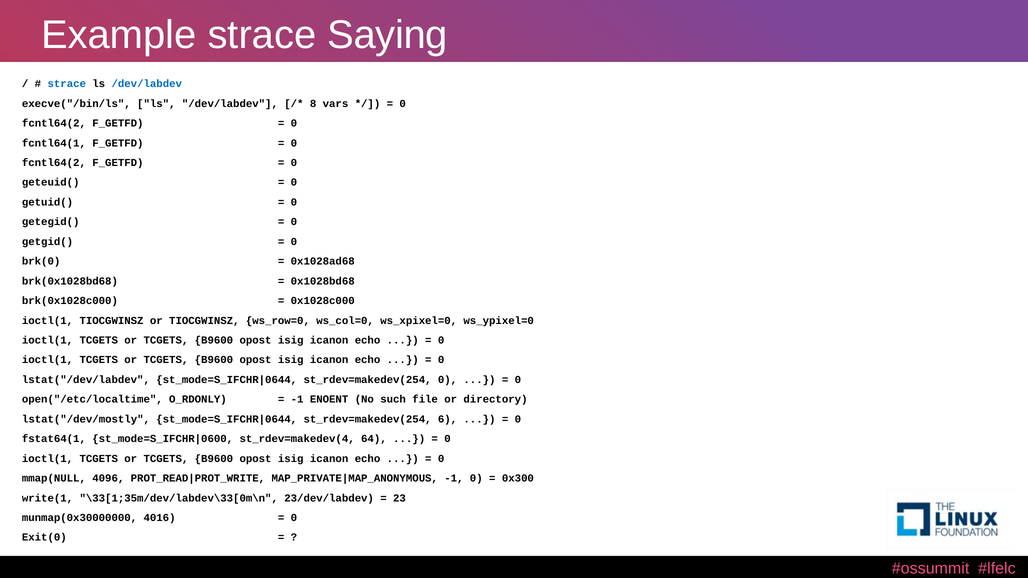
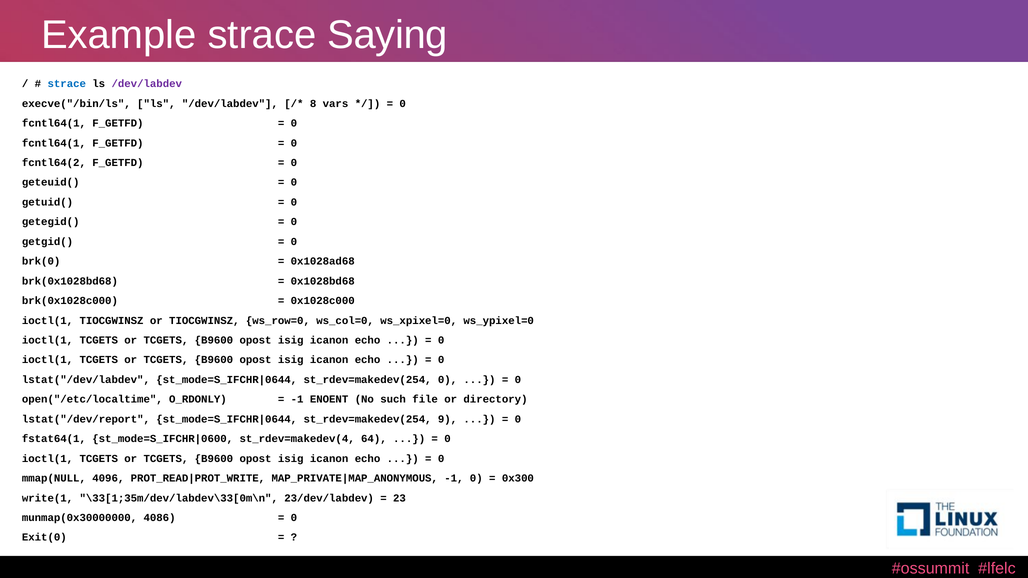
/dev/labdev at (147, 84) colour: blue -> purple
fcntl64(2 at (54, 123): fcntl64(2 -> fcntl64(1
lstat("/dev/mostly: lstat("/dev/mostly -> lstat("/dev/report
6: 6 -> 9
4016: 4016 -> 4086
